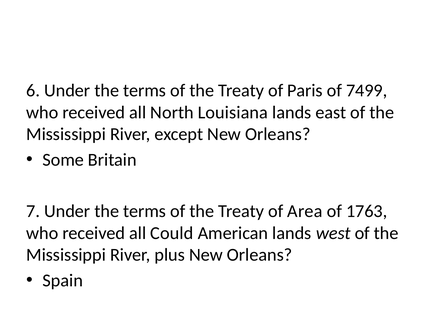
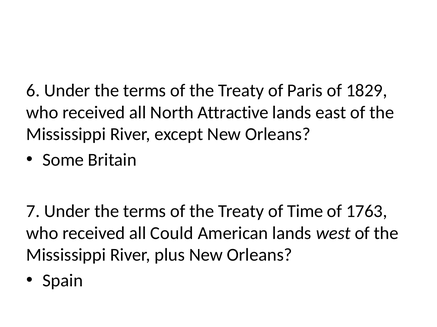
7499: 7499 -> 1829
Louisiana: Louisiana -> Attractive
Area: Area -> Time
